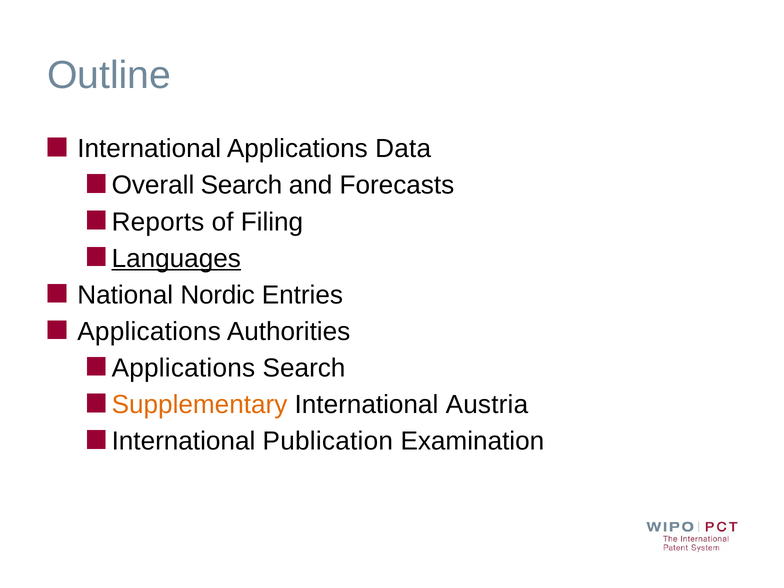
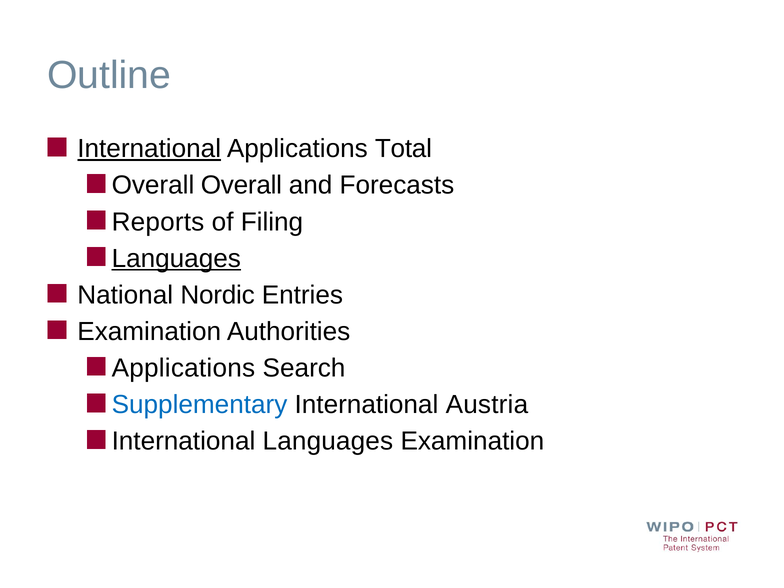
International at (149, 149) underline: none -> present
Data: Data -> Total
Overall Search: Search -> Overall
Applications at (149, 332): Applications -> Examination
Supplementary colour: orange -> blue
International Publication: Publication -> Languages
